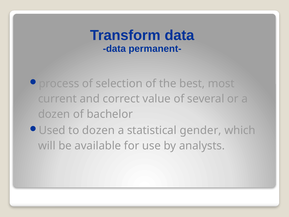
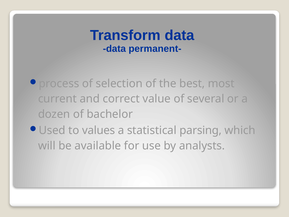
to dozen: dozen -> values
gender: gender -> parsing
